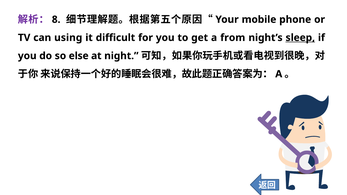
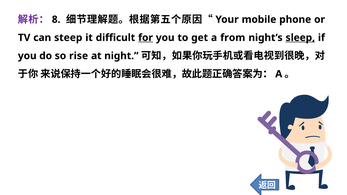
using: using -> steep
for underline: none -> present
else: else -> rise
